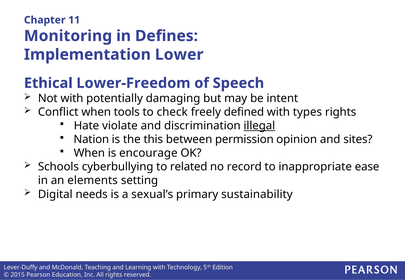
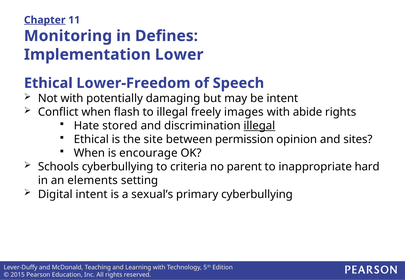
Chapter underline: none -> present
tools: tools -> flash
to check: check -> illegal
defined: defined -> images
types: types -> abide
violate: violate -> stored
Nation at (91, 140): Nation -> Ethical
this: this -> site
related: related -> criteria
record: record -> parent
ease: ease -> hard
Digital needs: needs -> intent
primary sustainability: sustainability -> cyberbullying
